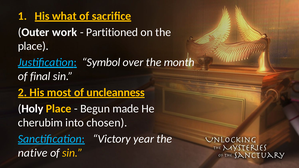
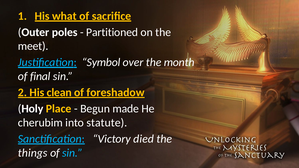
work: work -> poles
place at (33, 46): place -> meet
most: most -> clean
uncleanness: uncleanness -> foreshadow
chosen: chosen -> statute
year: year -> died
native: native -> things
sin at (72, 153) colour: yellow -> light blue
